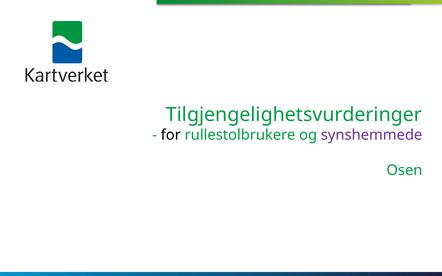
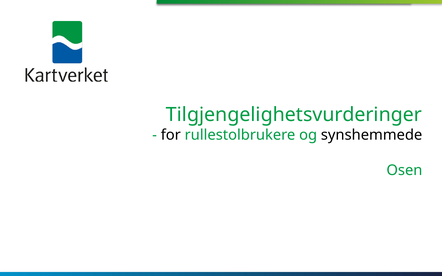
synshemmede colour: purple -> black
